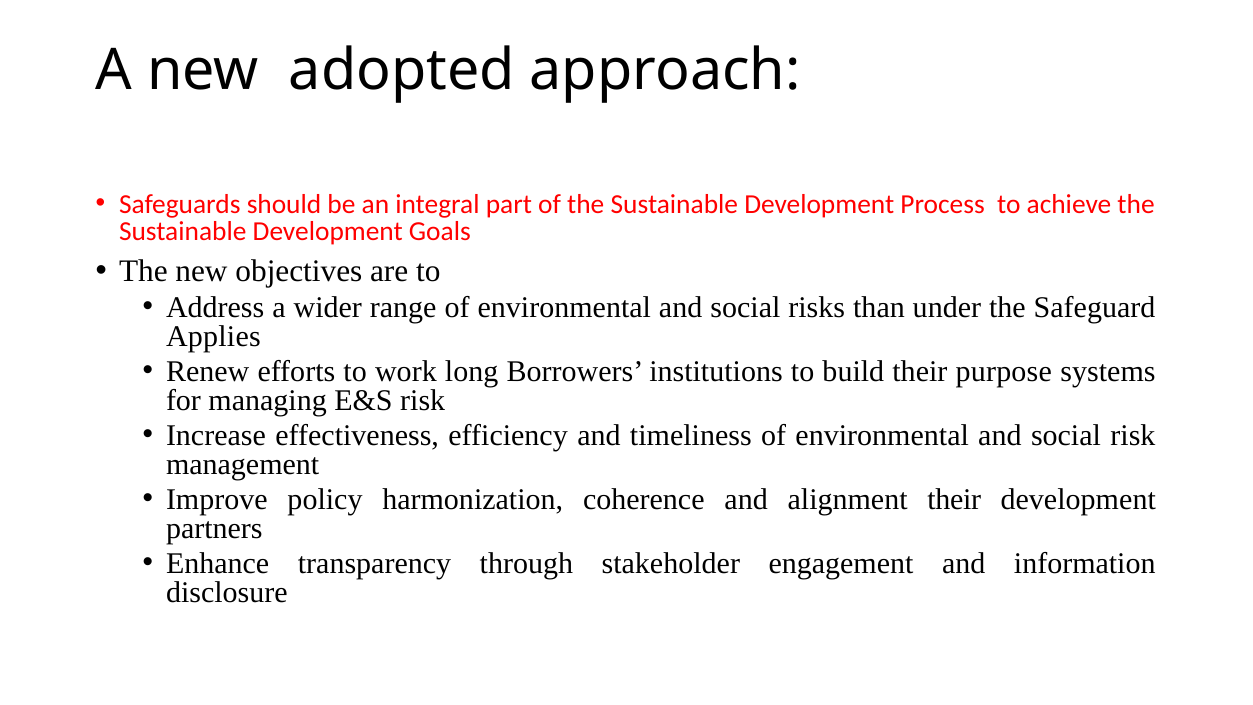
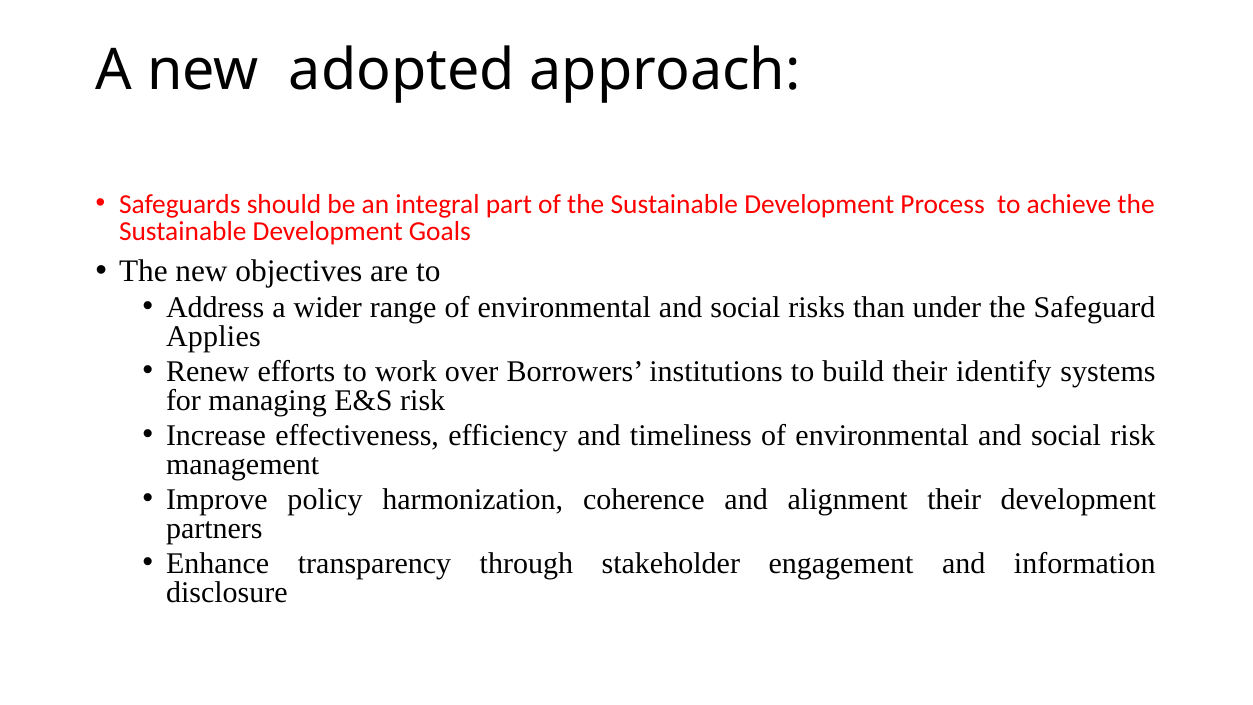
long: long -> over
purpose: purpose -> identify
